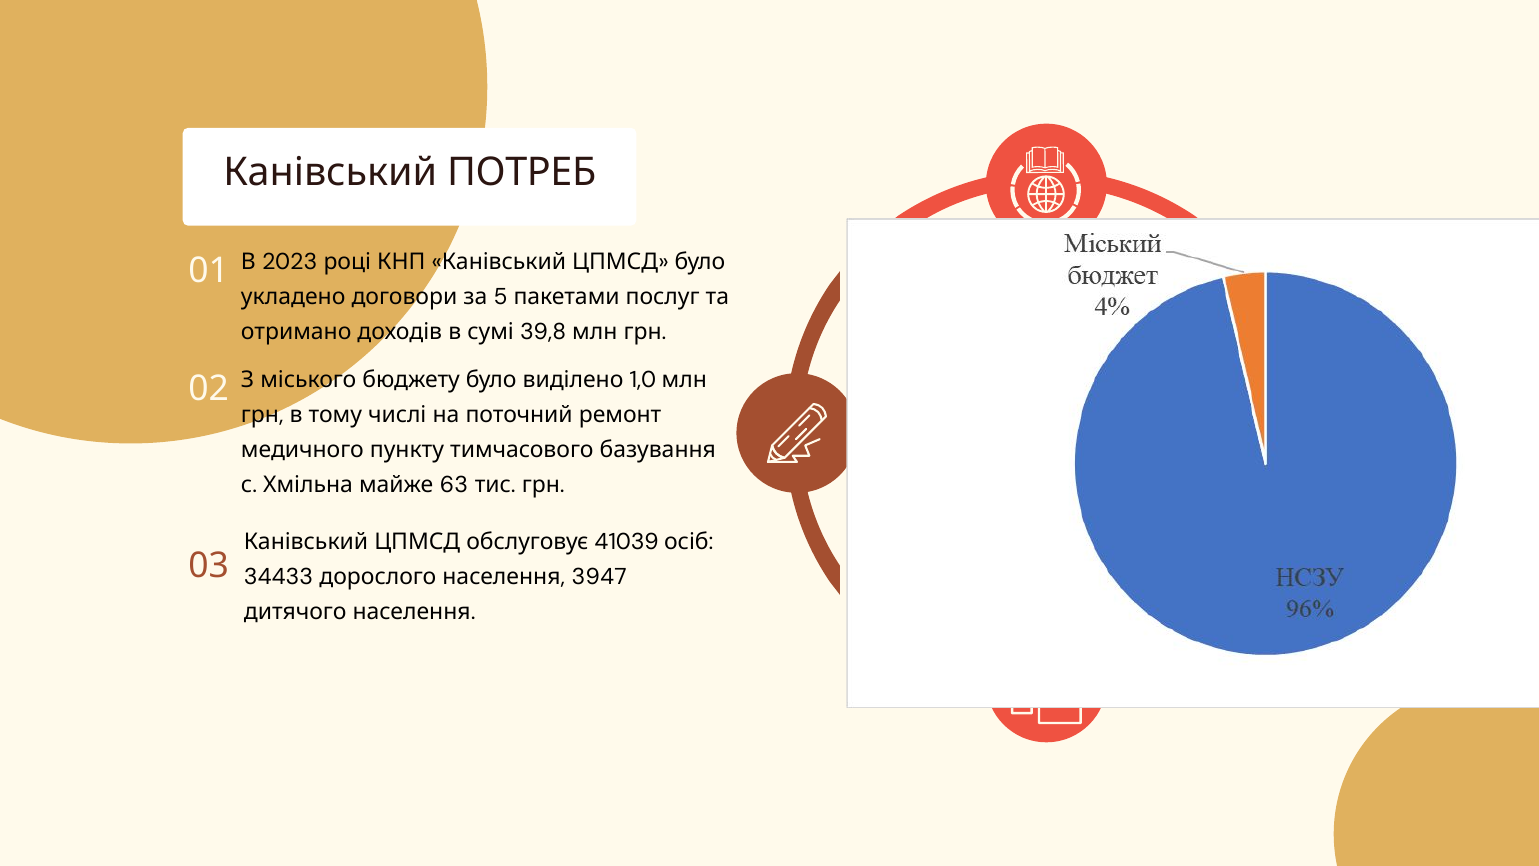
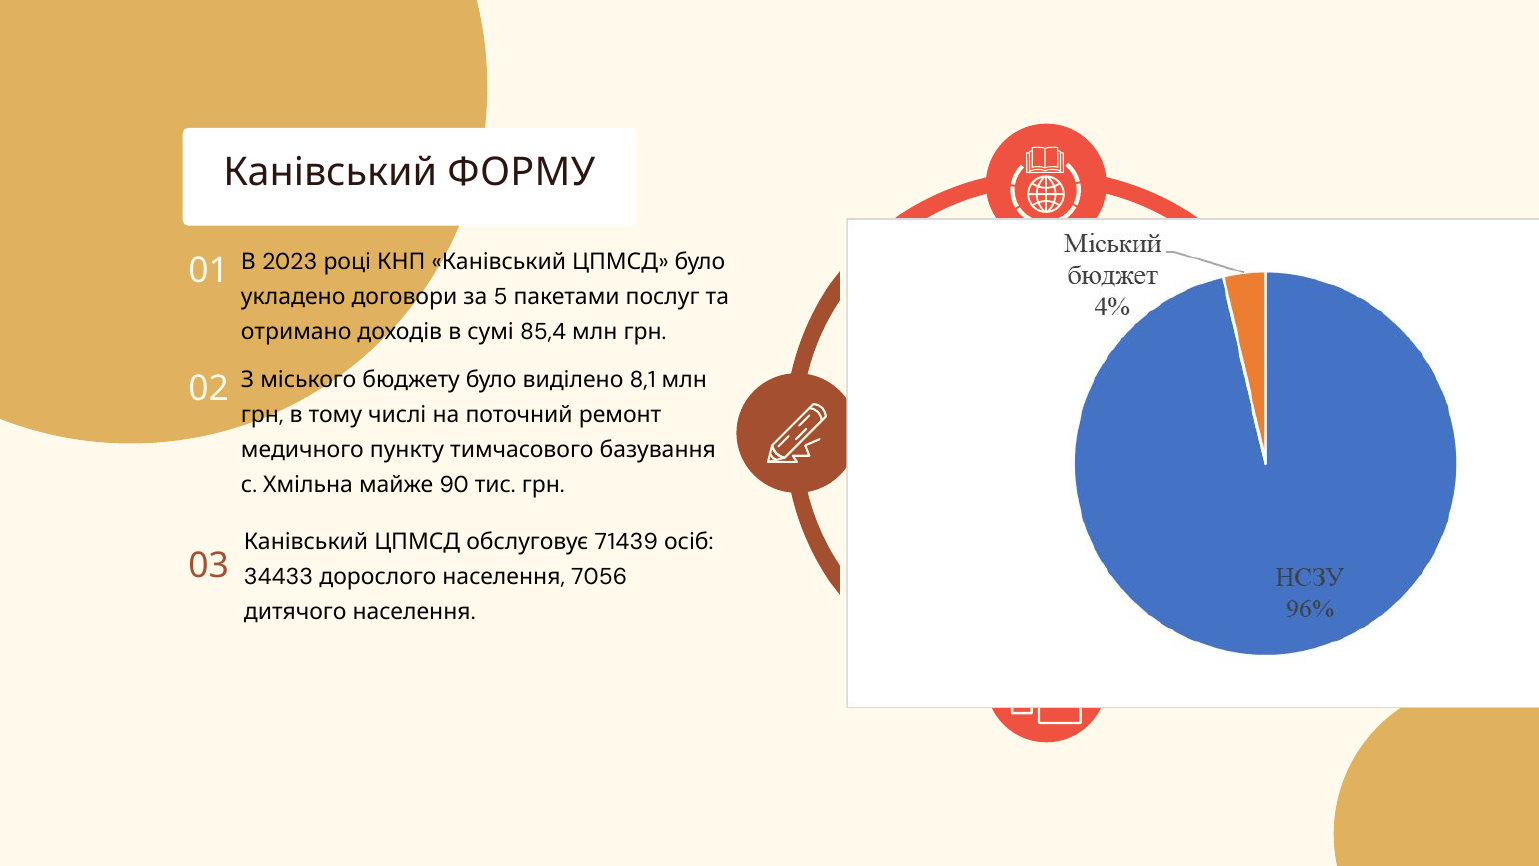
ПОТРЕБ: ПОТРЕБ -> ФОРМУ
39,8: 39,8 -> 85,4
1,0: 1,0 -> 8,1
63: 63 -> 90
41039: 41039 -> 71439
3947: 3947 -> 7056
